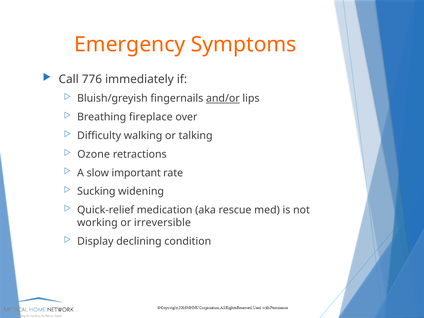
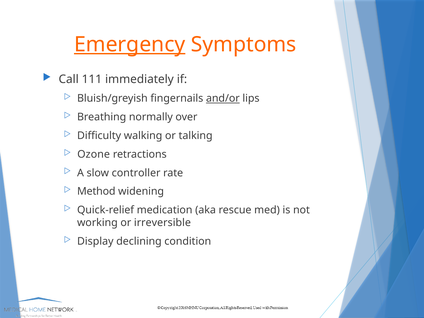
Emergency underline: none -> present
776: 776 -> 111
fireplace: fireplace -> normally
important: important -> controller
Sucking: Sucking -> Method
